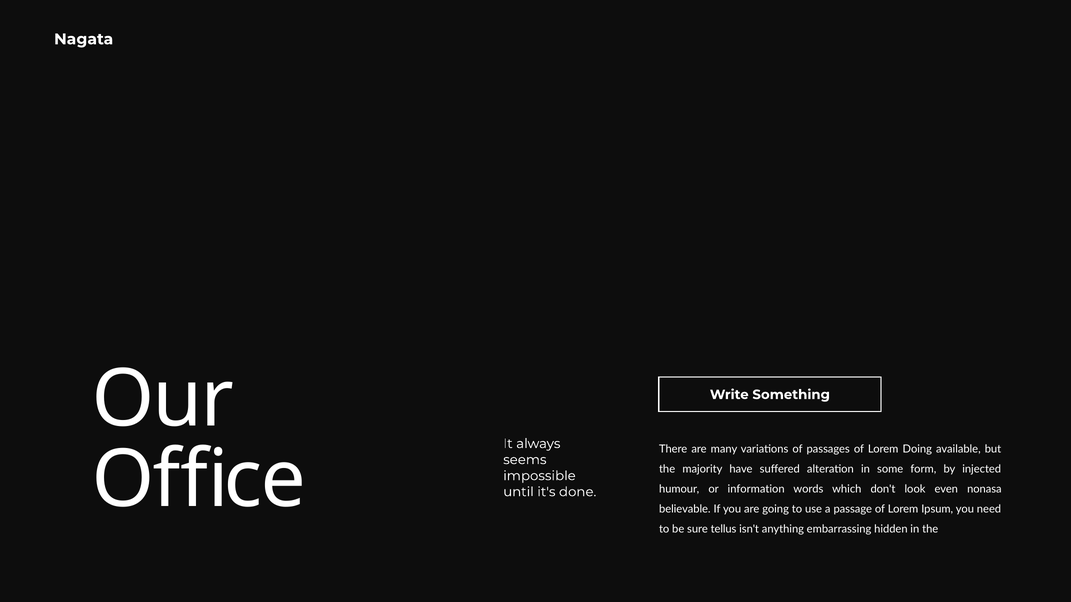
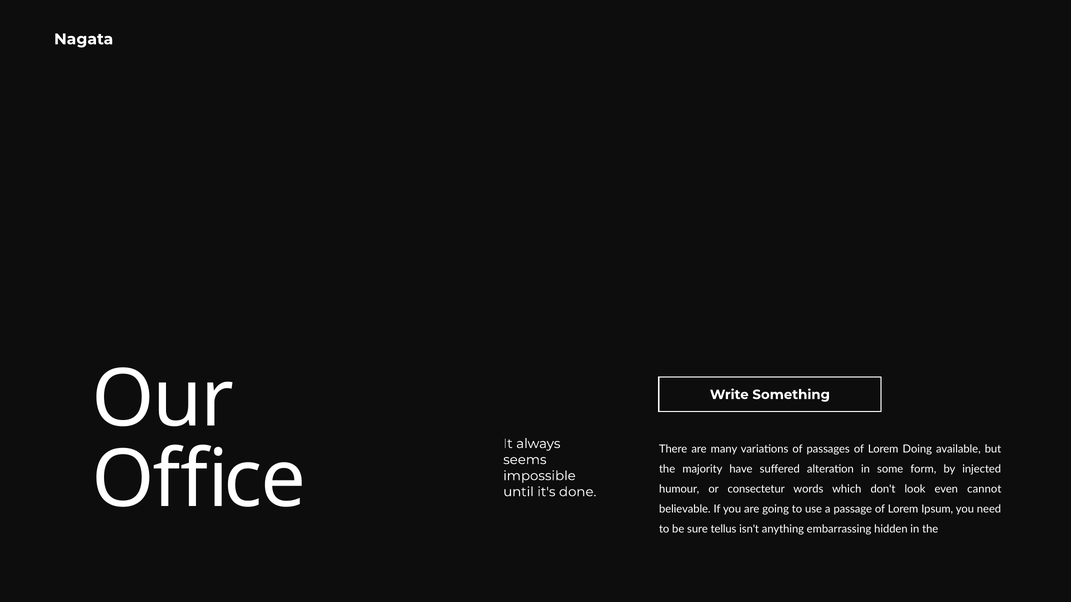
information: information -> consectetur
nonasa: nonasa -> cannot
